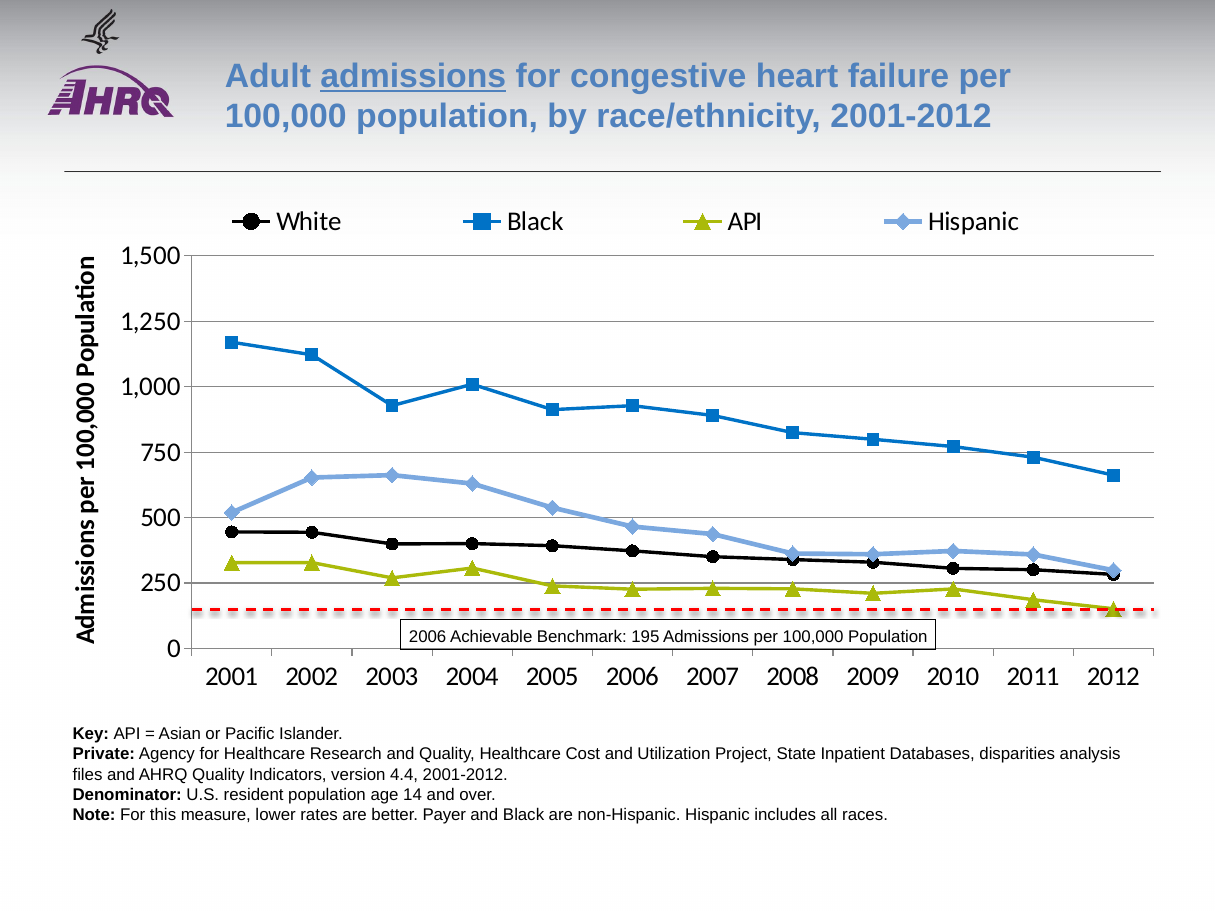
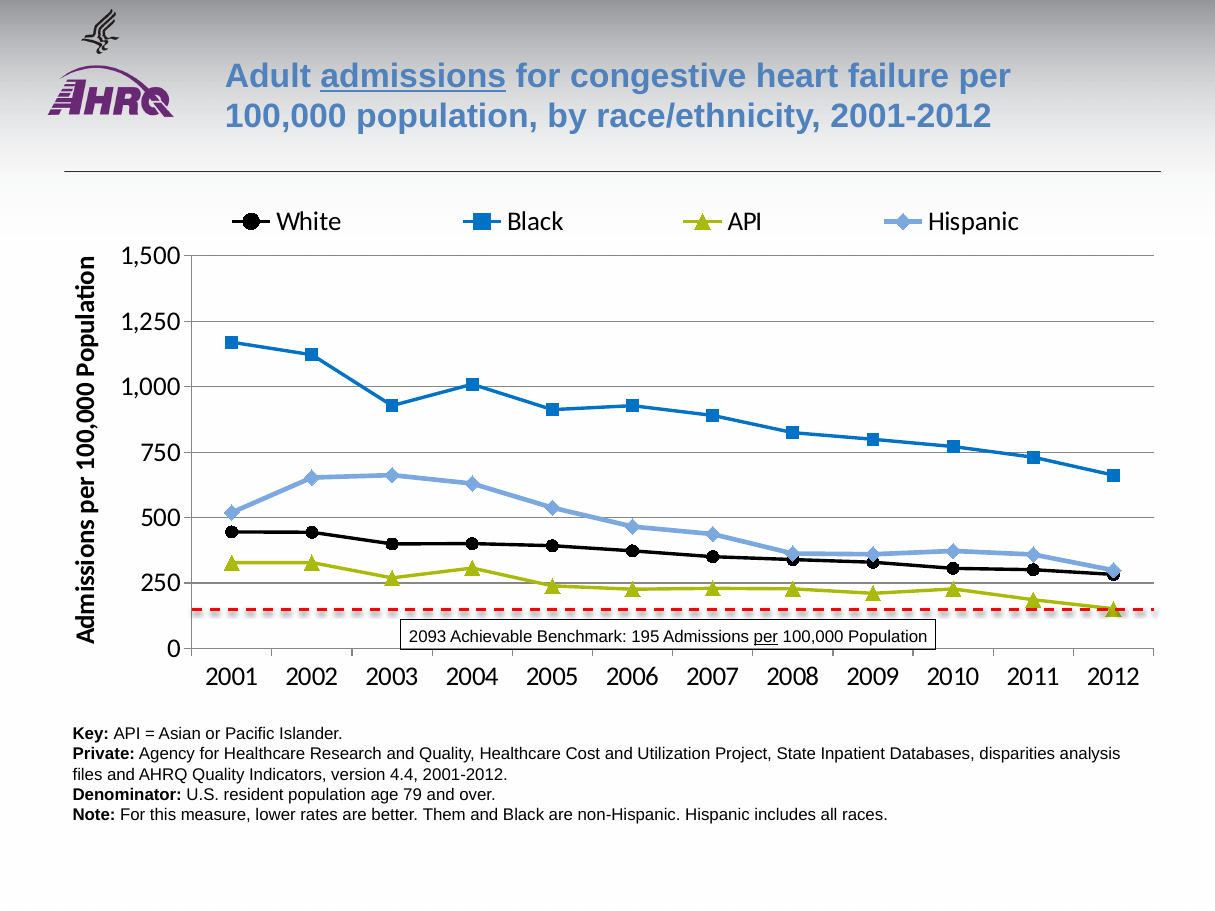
2006 at (428, 637): 2006 -> 2093
per at (766, 637) underline: none -> present
14: 14 -> 79
Payer: Payer -> Them
